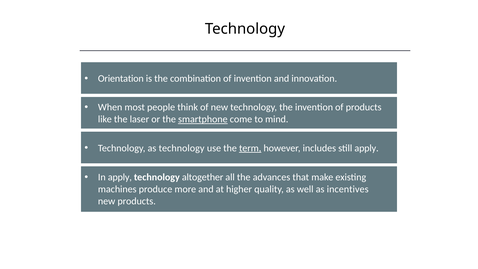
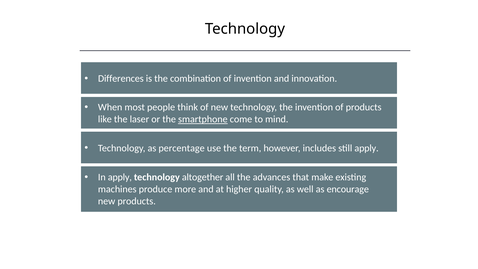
Orientation: Orientation -> Differences
as technology: technology -> percentage
term underline: present -> none
incentives: incentives -> encourage
